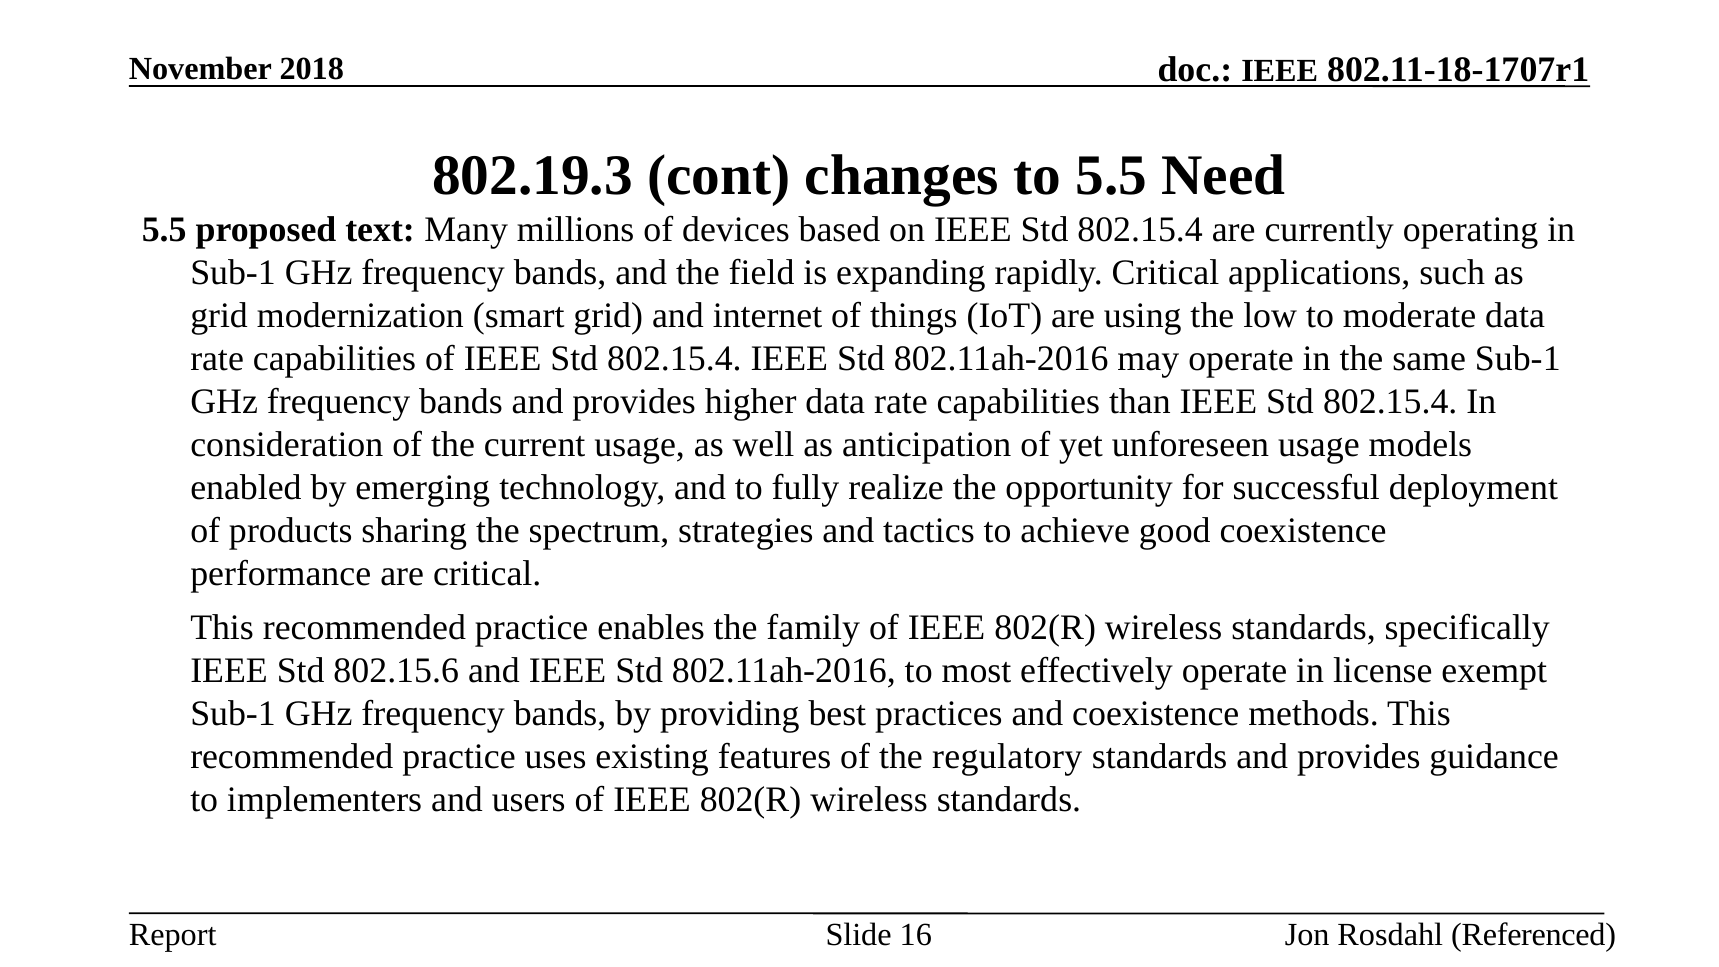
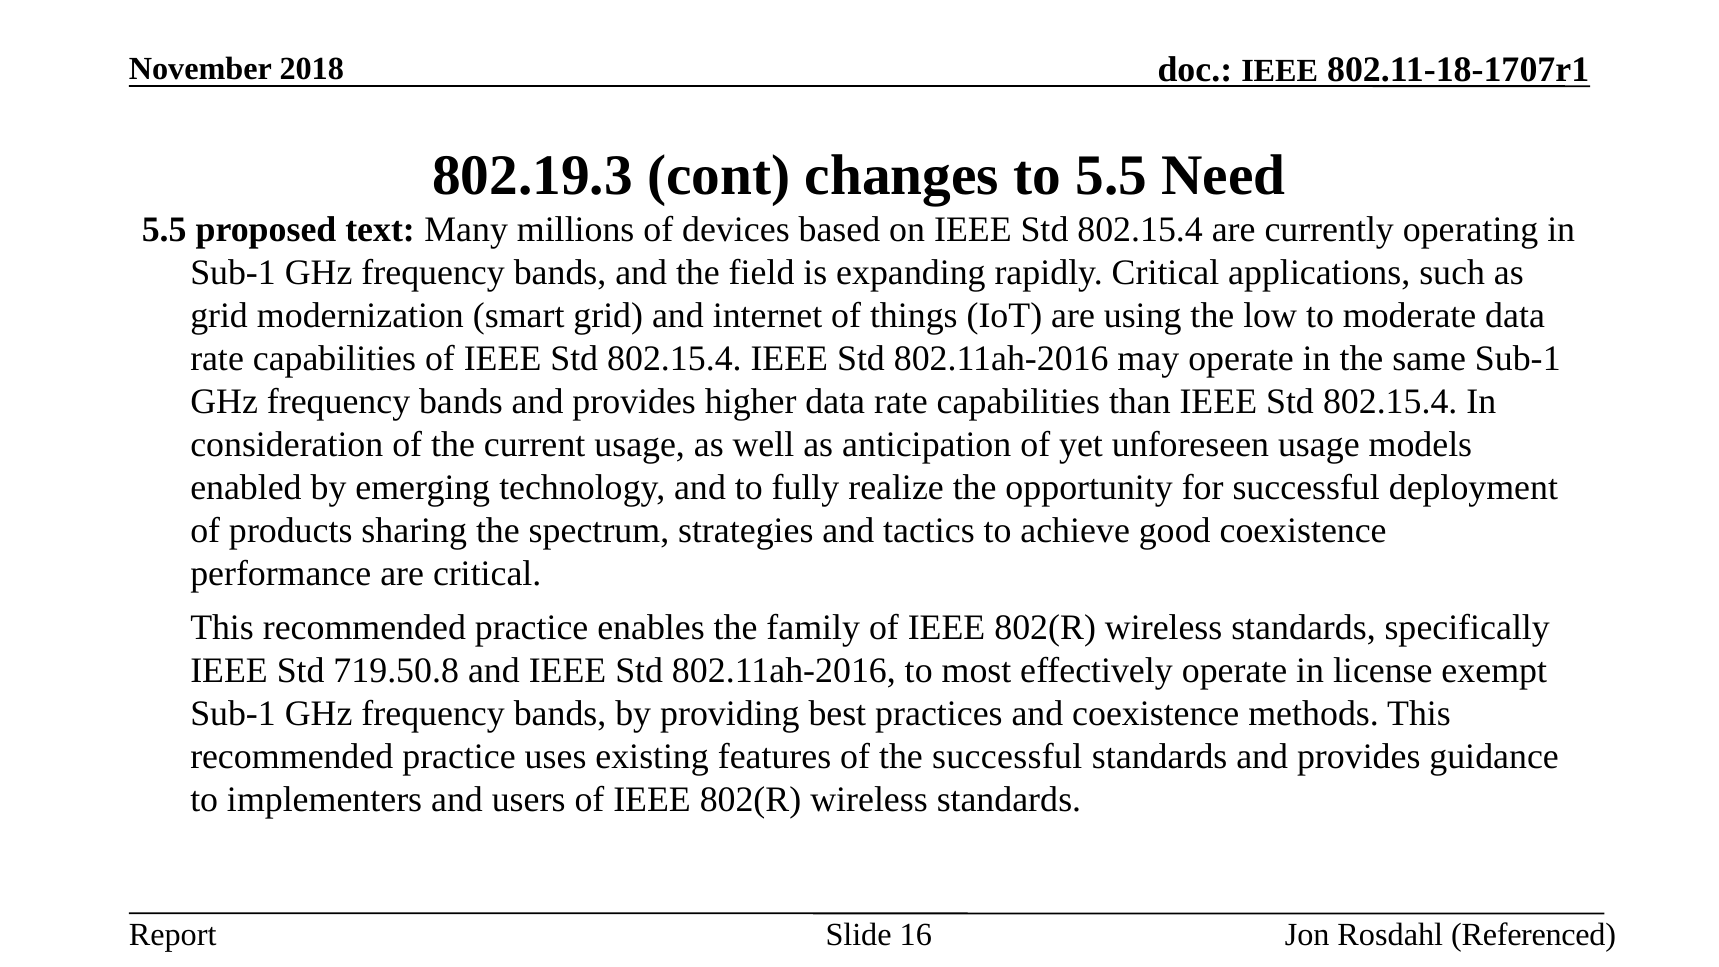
802.15.6: 802.15.6 -> 719.50.8
the regulatory: regulatory -> successful
